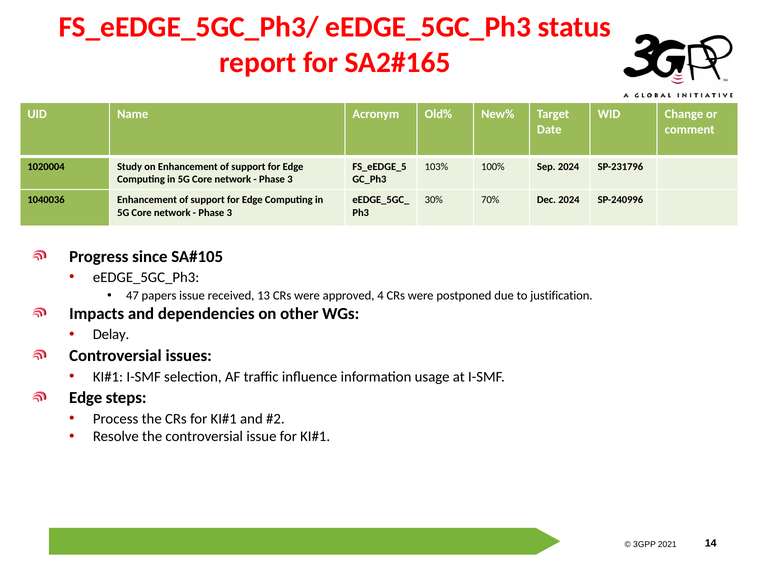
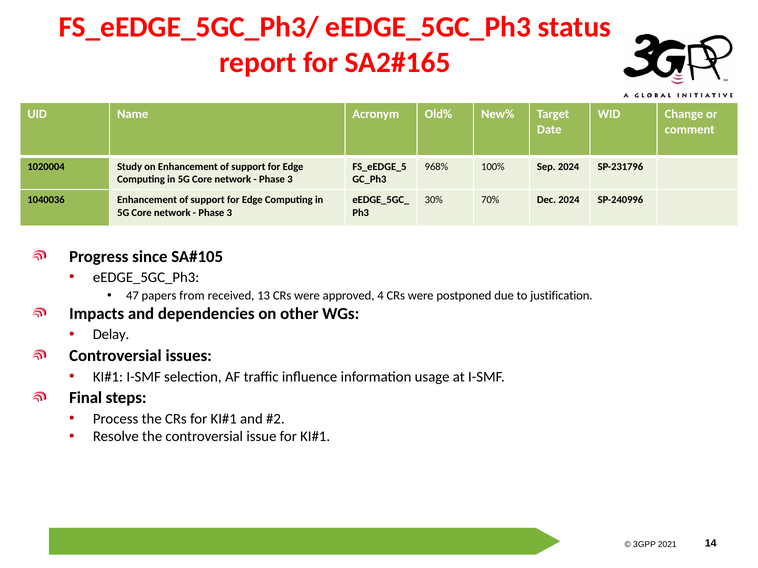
103%: 103% -> 968%
papers issue: issue -> from
Edge at (86, 398): Edge -> Final
